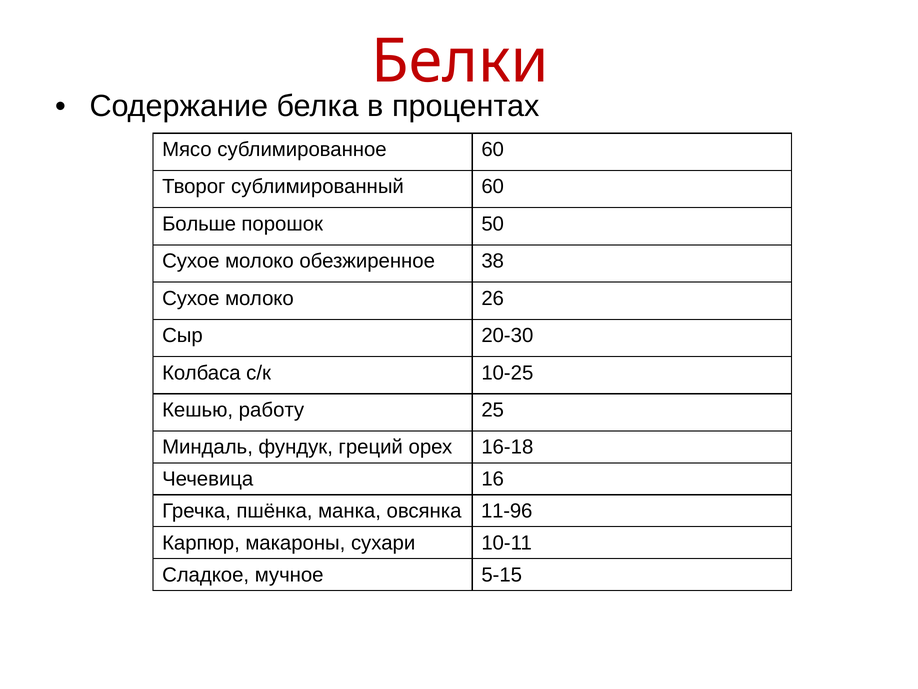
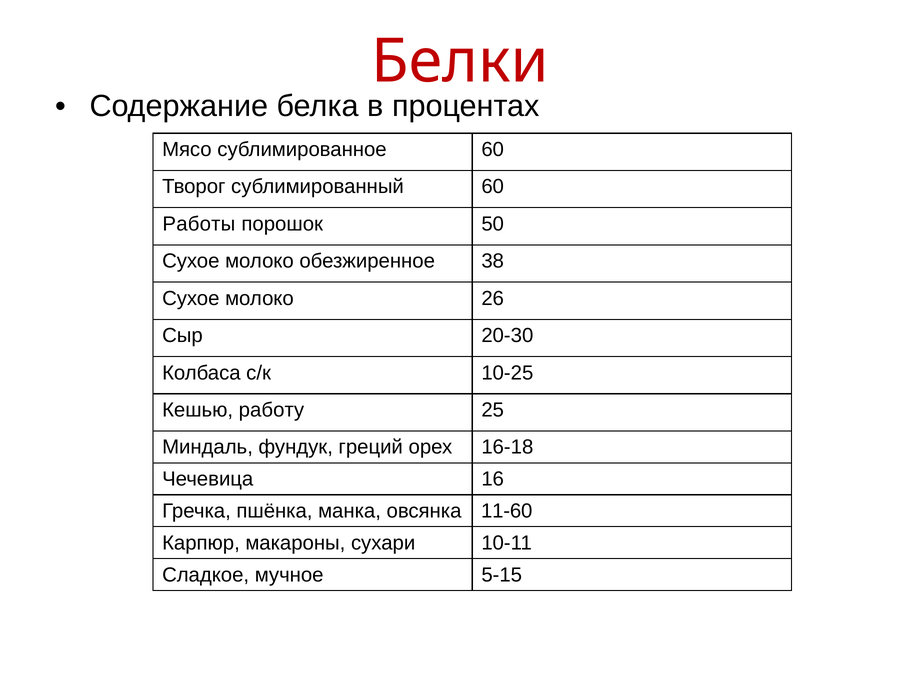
Больше: Больше -> Работы
11-96: 11-96 -> 11-60
